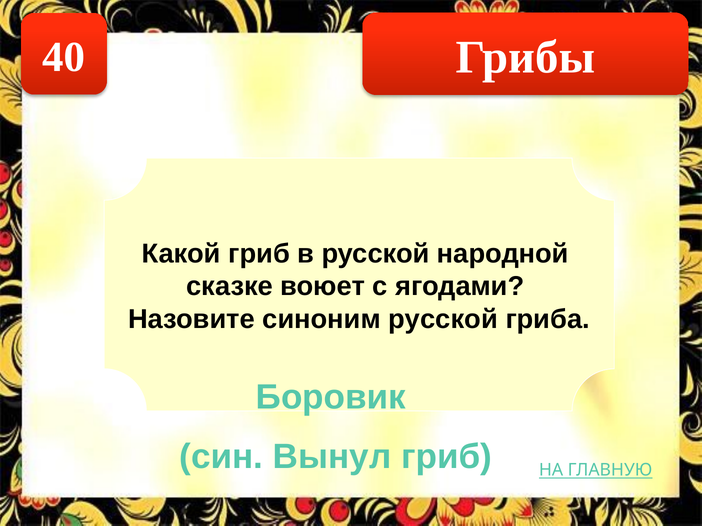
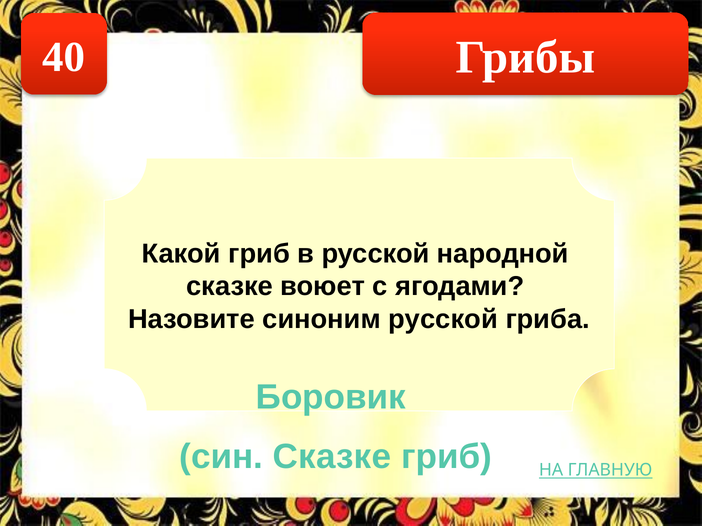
син Вынул: Вынул -> Сказке
